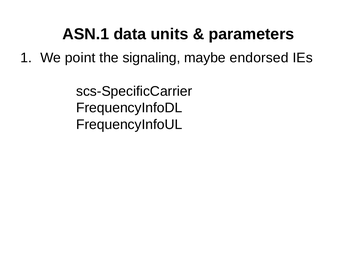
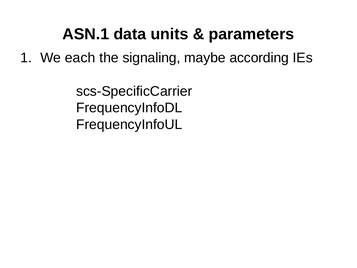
point: point -> each
endorsed: endorsed -> according
